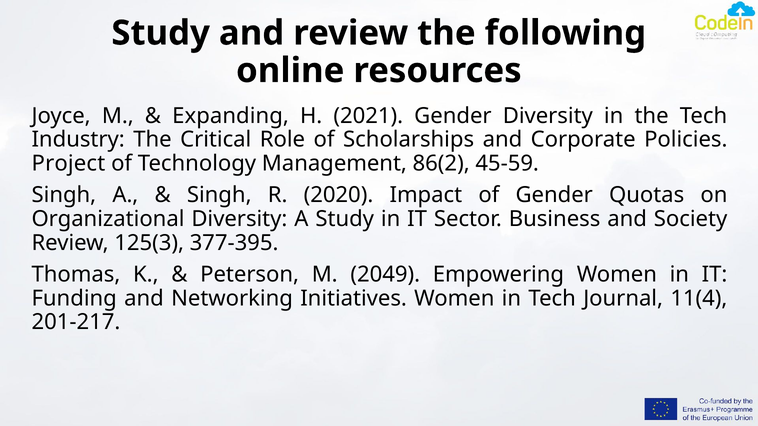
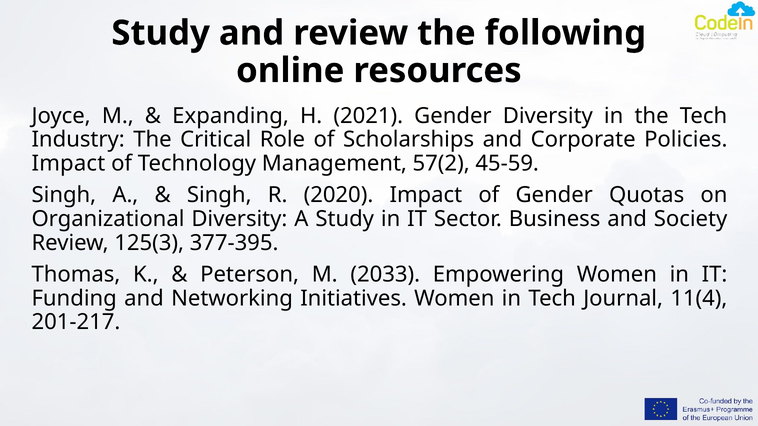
Project at (68, 164): Project -> Impact
86(2: 86(2 -> 57(2
2049: 2049 -> 2033
